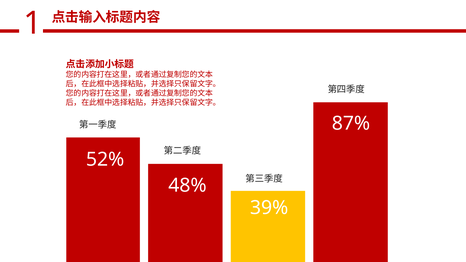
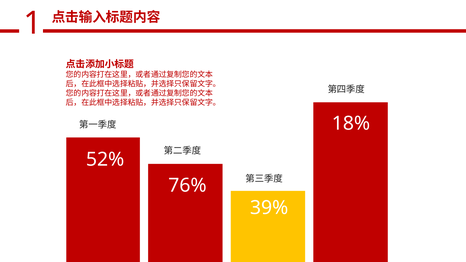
87%: 87% -> 18%
48%: 48% -> 76%
